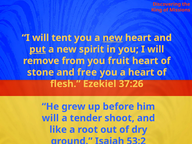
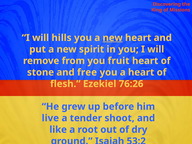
tent: tent -> hills
put underline: present -> none
37:26: 37:26 -> 76:26
will at (50, 118): will -> live
